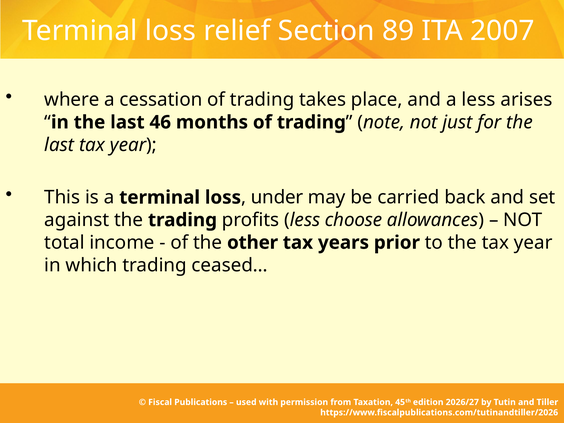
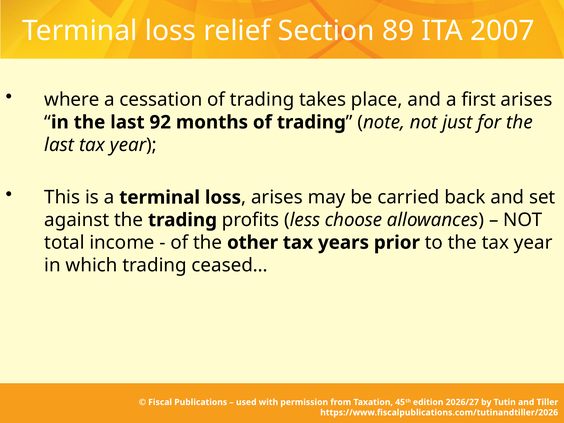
a less: less -> first
46: 46 -> 92
under at (277, 197): under -> arises
